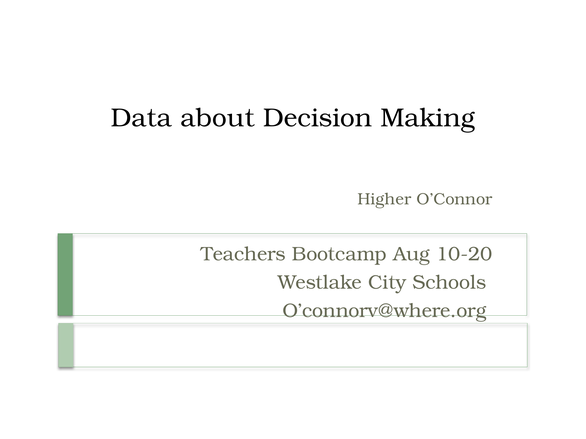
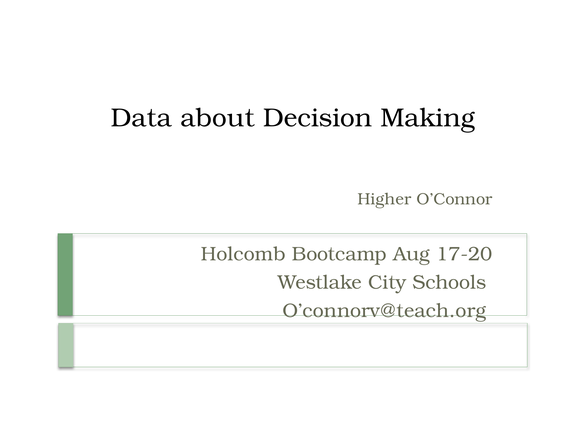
Teachers: Teachers -> Holcomb
10-20: 10-20 -> 17-20
O’connorv@where.org: O’connorv@where.org -> O’connorv@teach.org
